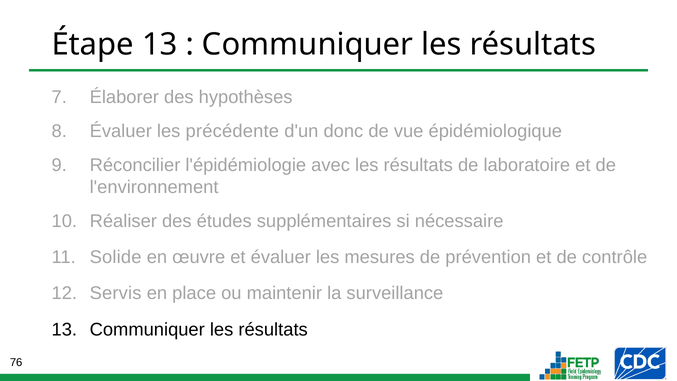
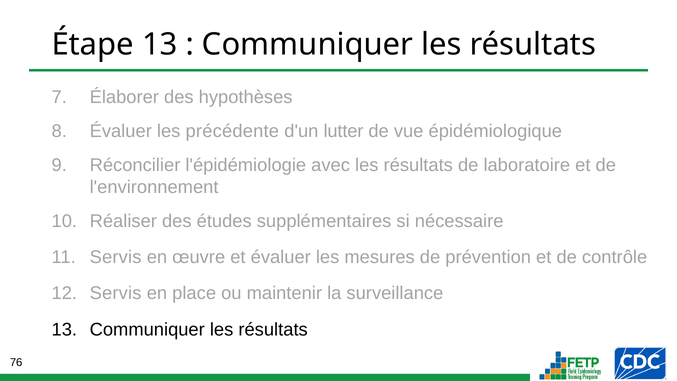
donc: donc -> lutter
Solide at (116, 257): Solide -> Servis
